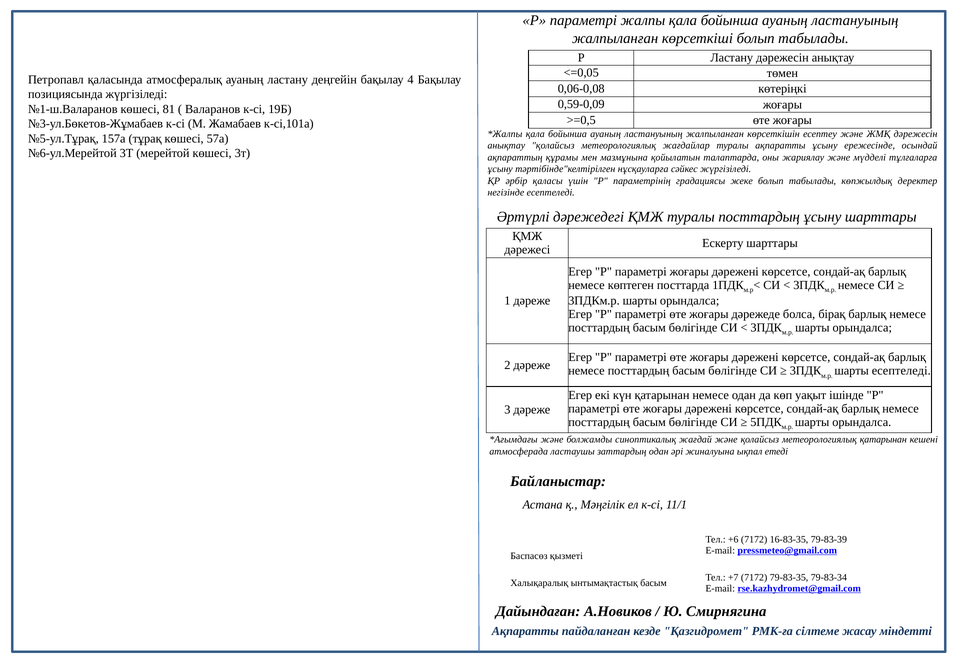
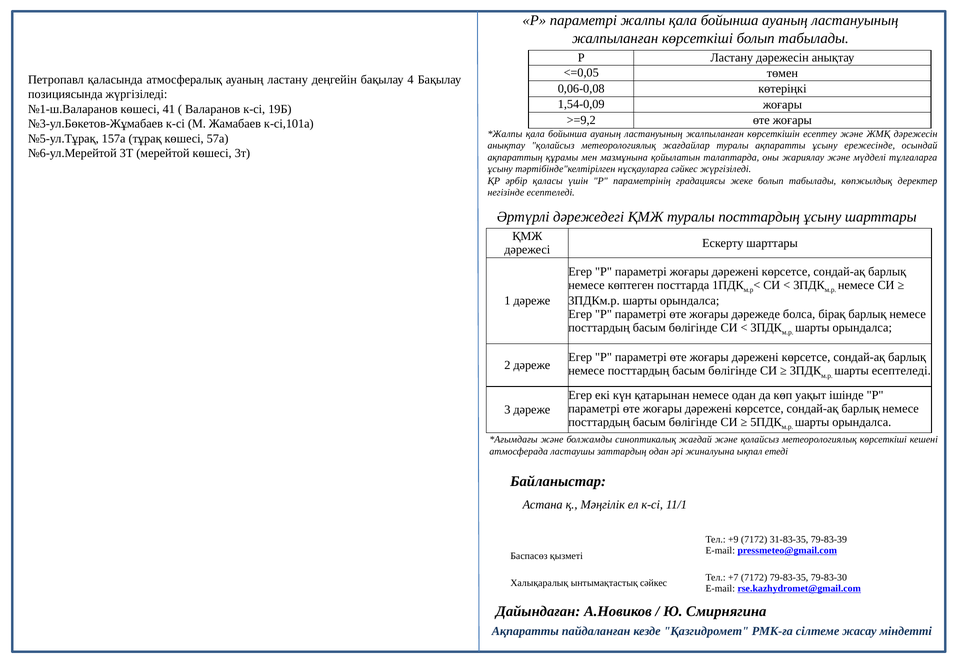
0,59-0,09: 0,59-0,09 -> 1,54-0,09
81: 81 -> 41
>=0,5: >=0,5 -> >=9,2
метеорологиялық қатарынан: қатарынан -> көрсеткіші
+6: +6 -> +9
16-83-35: 16-83-35 -> 31-83-35
79-83-34: 79-83-34 -> 79-83-30
ынтымақтастық басым: басым -> сәйкес
